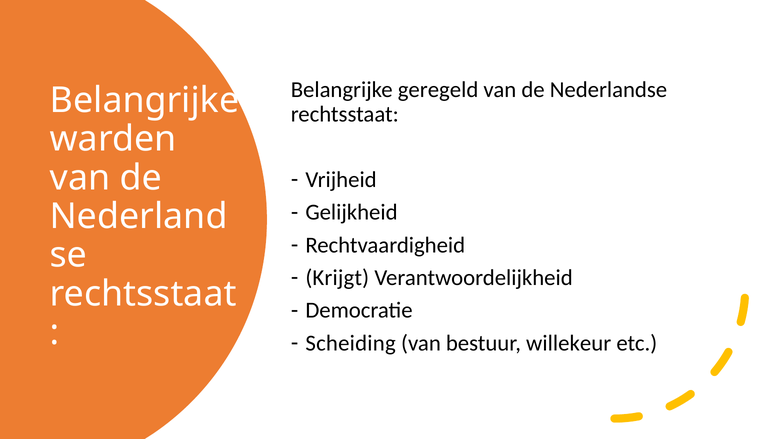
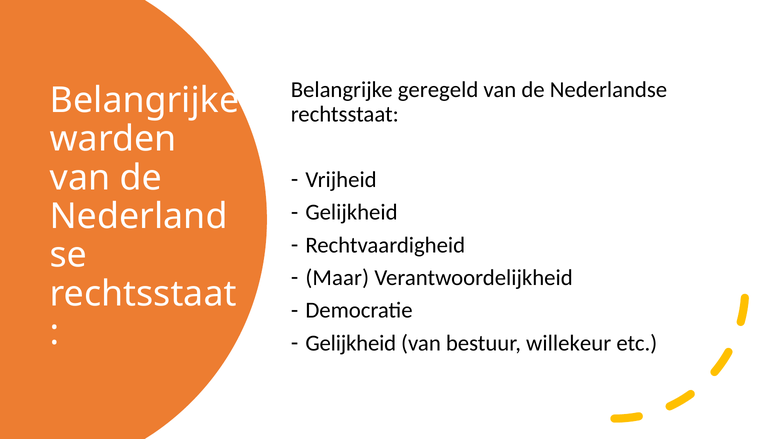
Krijgt: Krijgt -> Maar
Scheiding at (351, 343): Scheiding -> Gelijkheid
